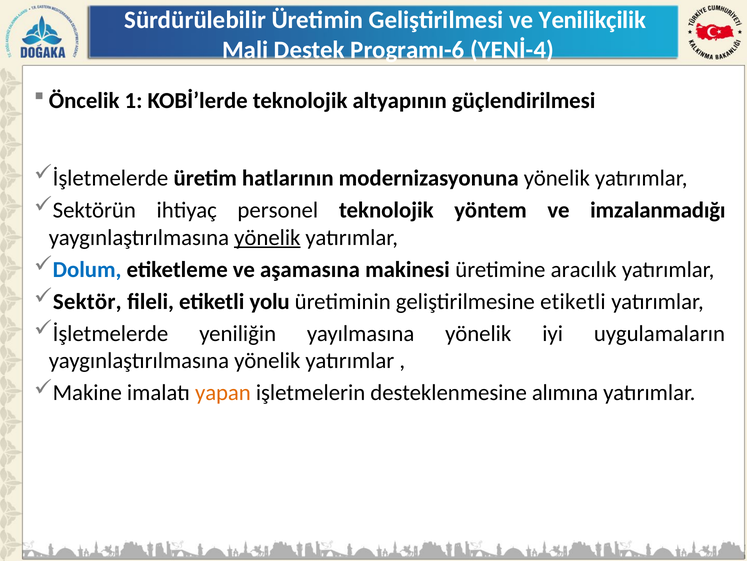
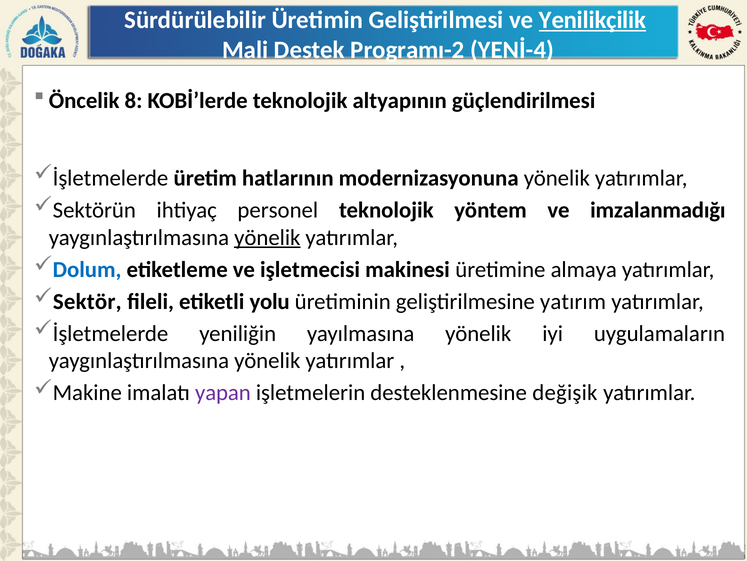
Yenilikçilik underline: none -> present
Programı-6: Programı-6 -> Programı-2
1: 1 -> 8
aşamasına: aşamasına -> işletmecisi
aracılık: aracılık -> almaya
geliştirilmesine etiketli: etiketli -> yatırım
yapan colour: orange -> purple
alımına: alımına -> değişik
